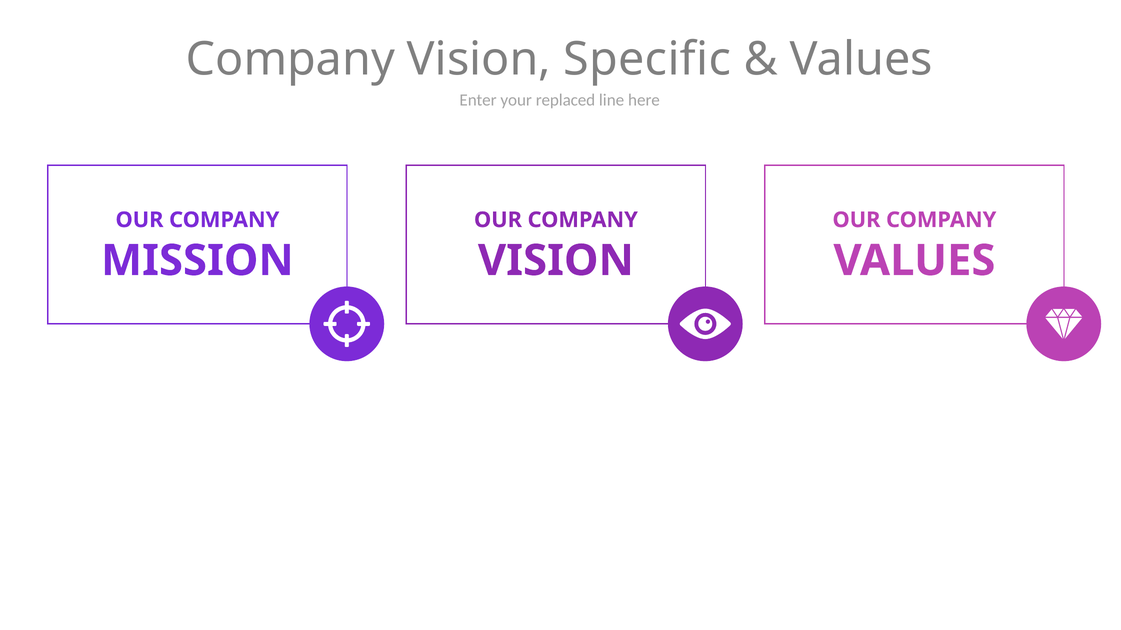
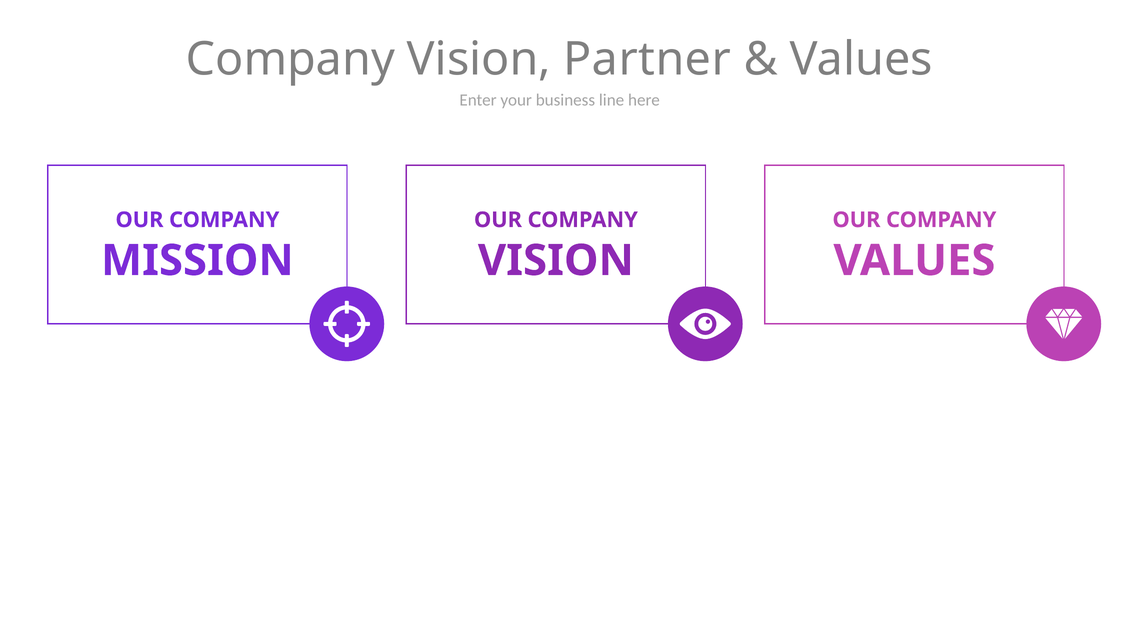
Specific: Specific -> Partner
your replaced: replaced -> business
